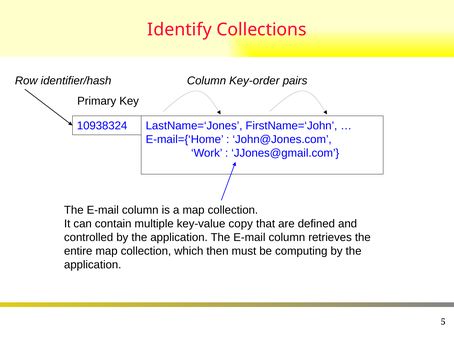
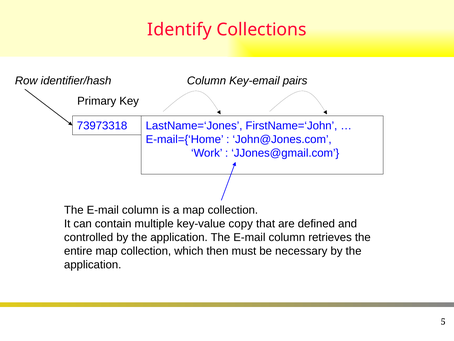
Key-order: Key-order -> Key-email
10938324: 10938324 -> 73973318
computing: computing -> necessary
